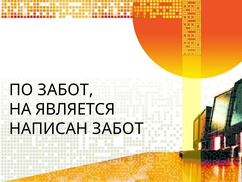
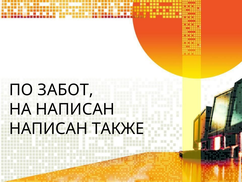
НА ЯВЛЯЕТСЯ: ЯВЛЯЕТСЯ -> НАПИСАН
НАПИСАН ЗАБОТ: ЗАБОТ -> ТАКЖЕ
